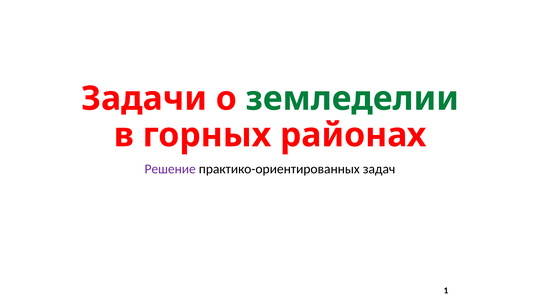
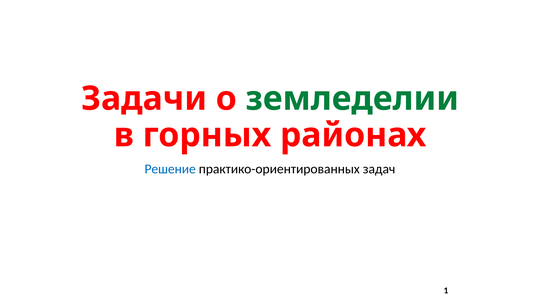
Решение colour: purple -> blue
